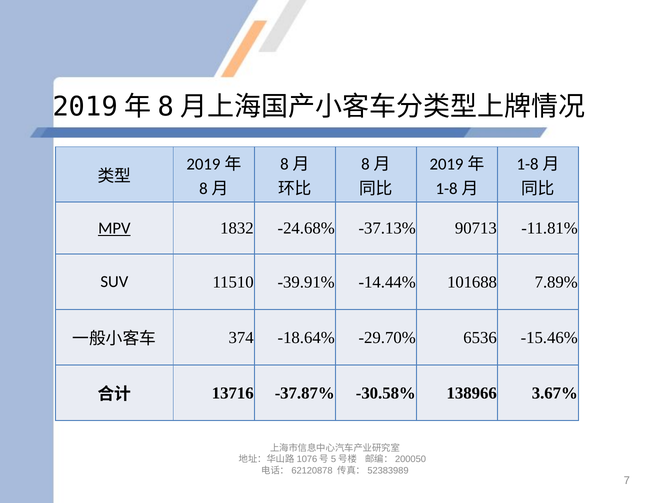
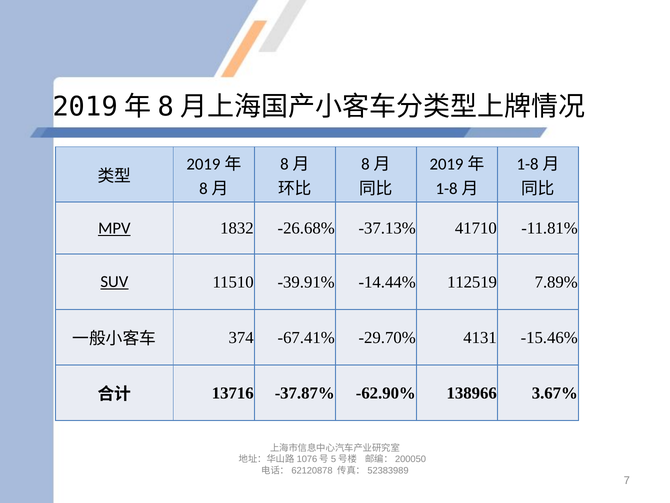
-24.68%: -24.68% -> -26.68%
90713: 90713 -> 41710
SUV underline: none -> present
101688: 101688 -> 112519
-18.64%: -18.64% -> -67.41%
6536: 6536 -> 4131
-30.58%: -30.58% -> -62.90%
